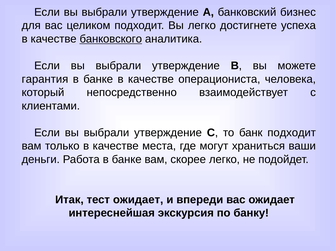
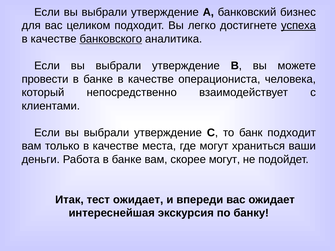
успеха underline: none -> present
гарантия: гарантия -> провести
скорее легко: легко -> могут
